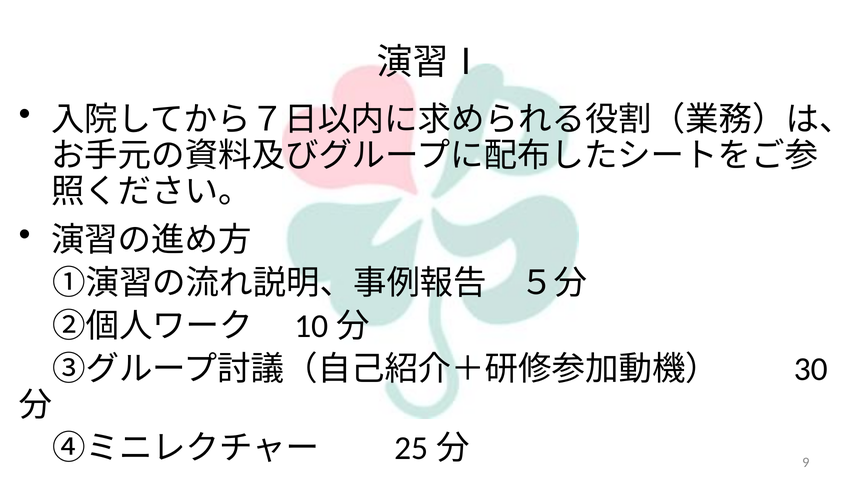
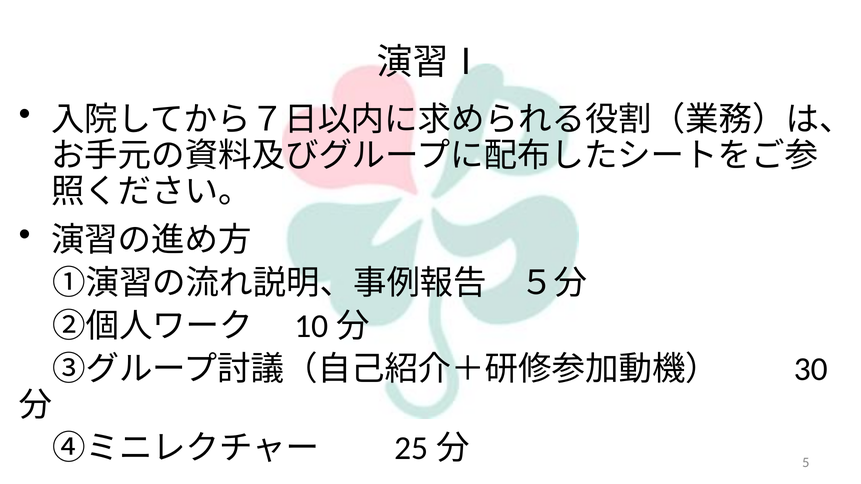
9: 9 -> 5
